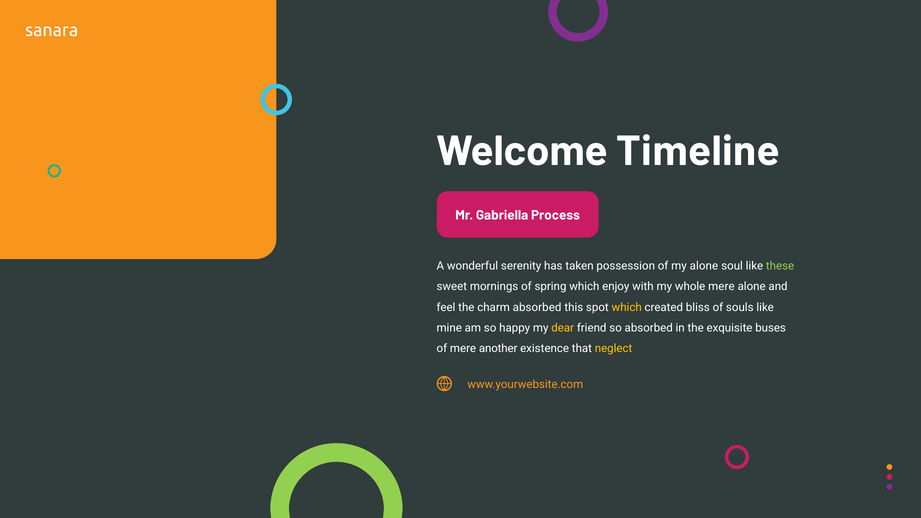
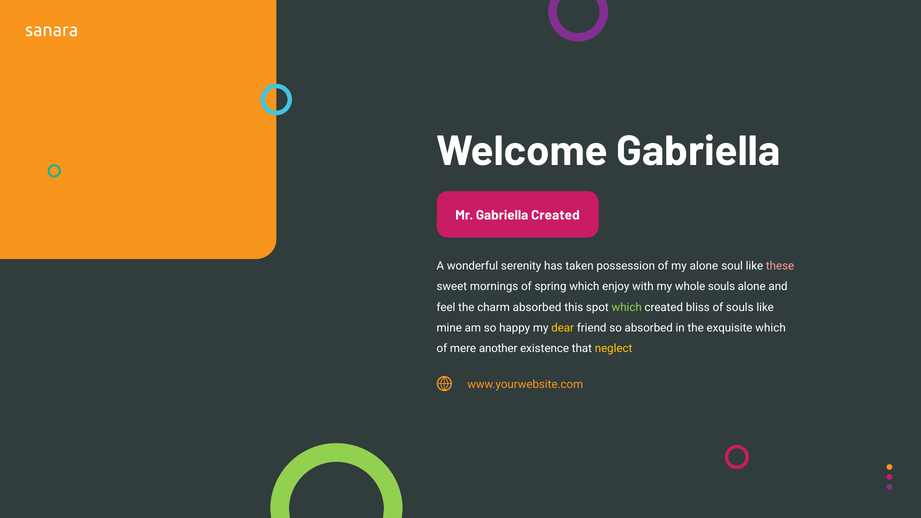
Welcome Timeline: Timeline -> Gabriella
Gabriella Process: Process -> Created
these colour: light green -> pink
whole mere: mere -> souls
which at (627, 307) colour: yellow -> light green
exquisite buses: buses -> which
